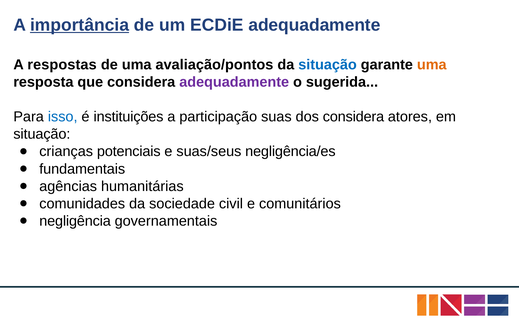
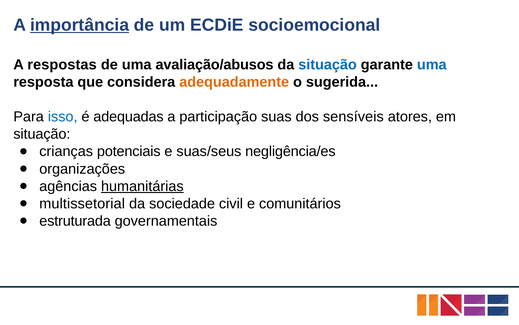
ECDiE adequadamente: adequadamente -> socioemocional
avaliação/pontos: avaliação/pontos -> avaliação/abusos
uma at (432, 65) colour: orange -> blue
adequadamente at (234, 82) colour: purple -> orange
instituições: instituições -> adequadas
dos considera: considera -> sensíveis
fundamentais: fundamentais -> organizações
humanitárias underline: none -> present
comunidades: comunidades -> multissetorial
negligência: negligência -> estruturada
